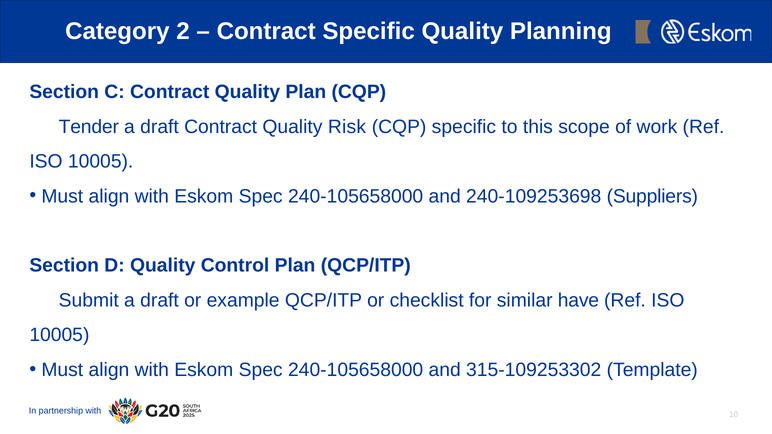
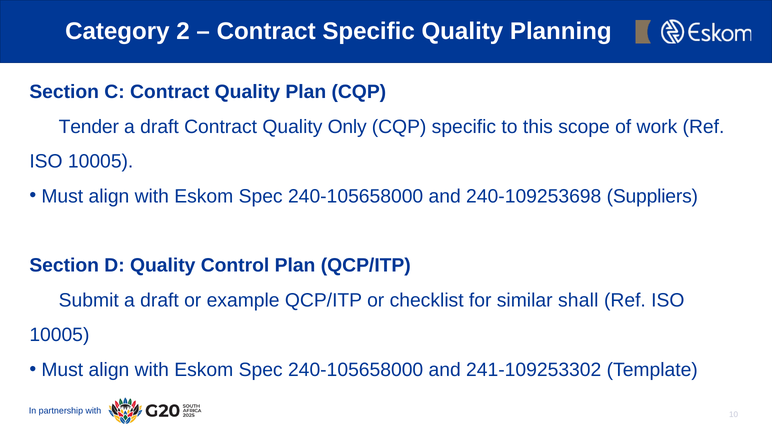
Risk: Risk -> Only
have: have -> shall
315-109253302: 315-109253302 -> 241-109253302
